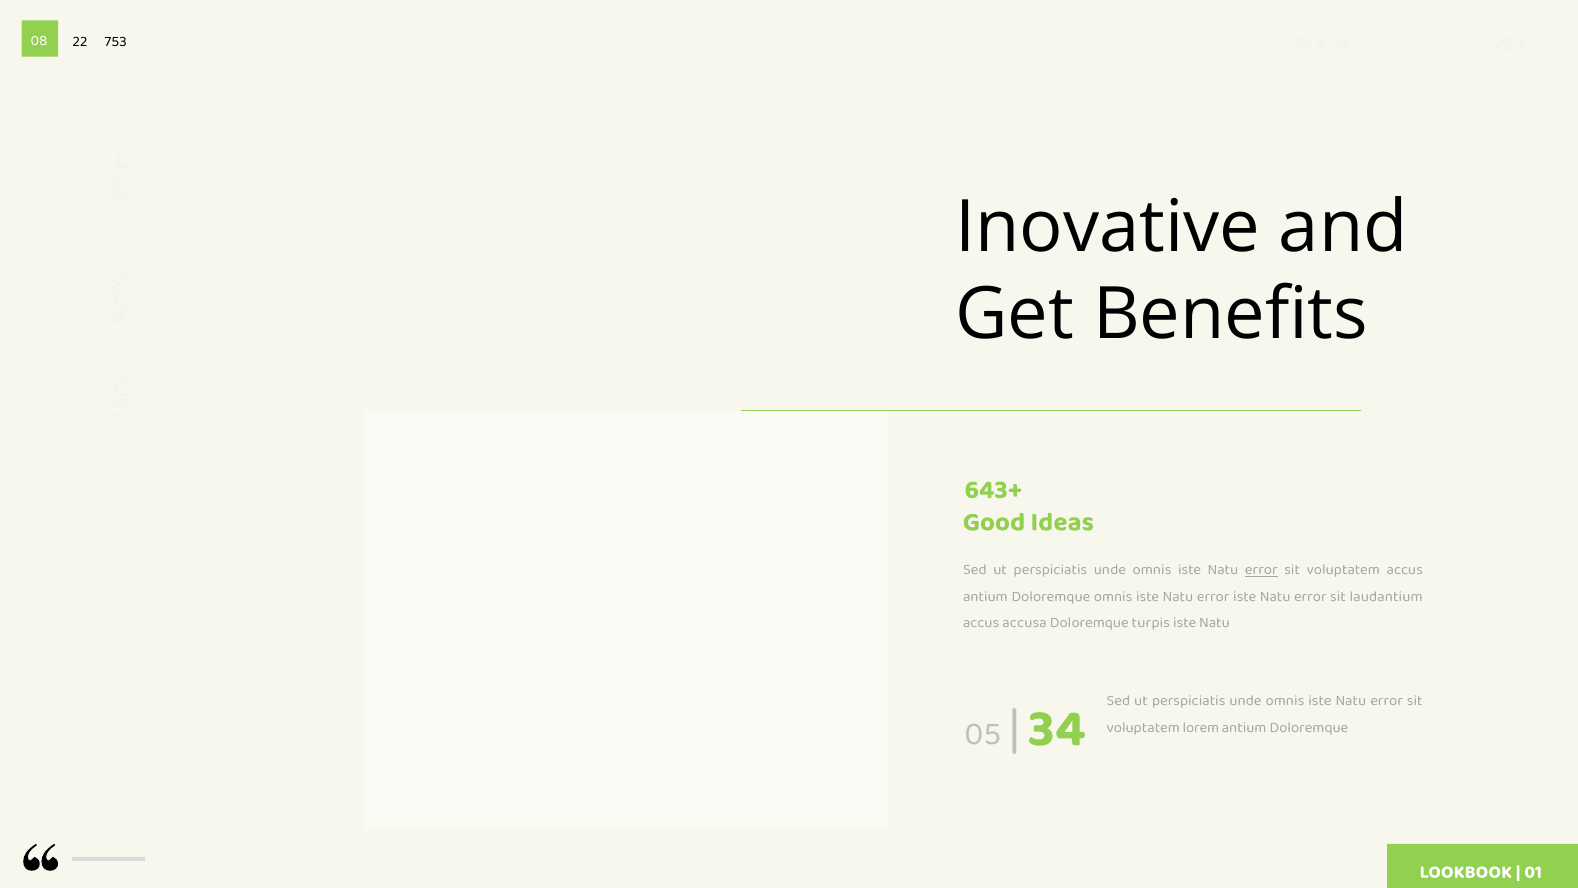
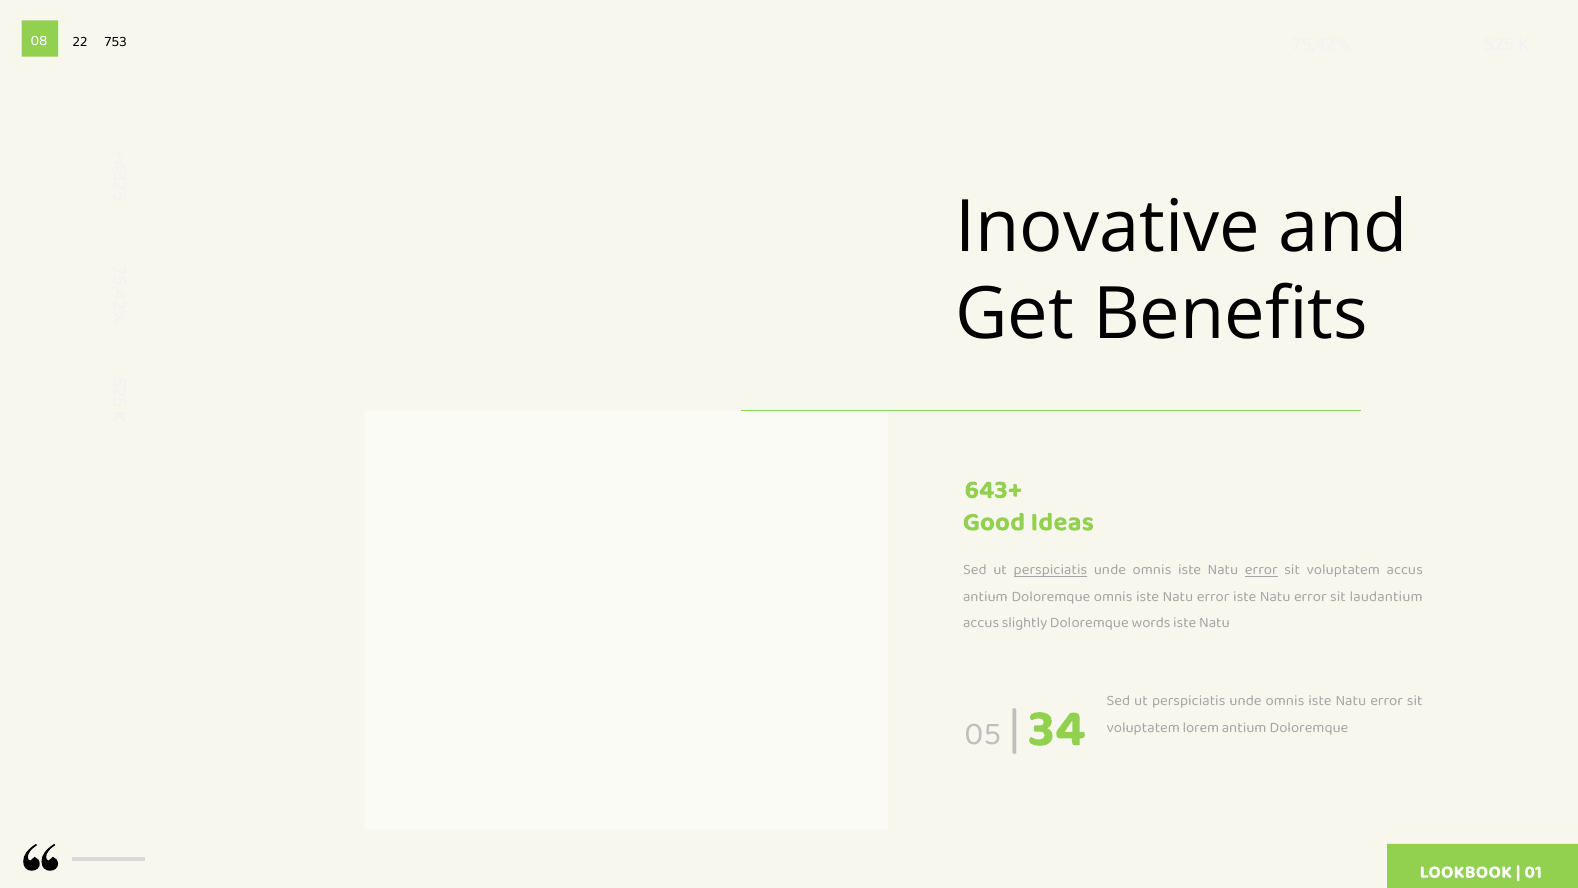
perspiciatis at (1050, 569) underline: none -> present
accusa: accusa -> slightly
turpis: turpis -> words
